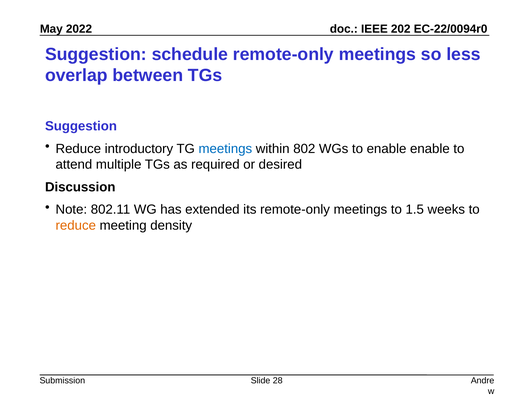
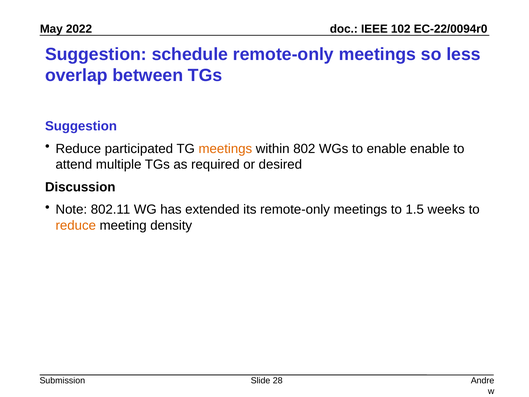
202: 202 -> 102
introductory: introductory -> participated
meetings at (225, 149) colour: blue -> orange
